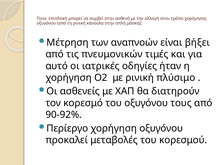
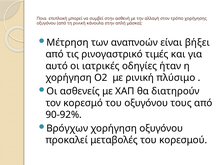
πνευμονικών: πνευμονικών -> ρινογαστρικό
Περίεργο: Περίεργο -> Βρόγχων
